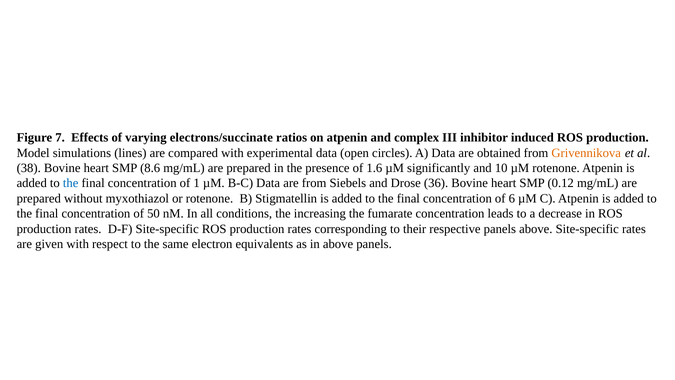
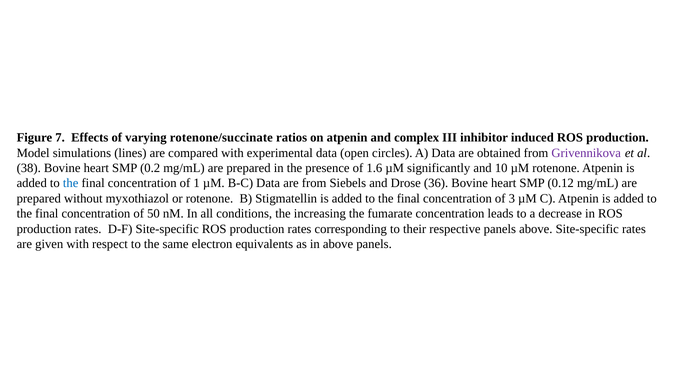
electrons/succinate: electrons/succinate -> rotenone/succinate
Grivennikova colour: orange -> purple
8.6: 8.6 -> 0.2
6: 6 -> 3
